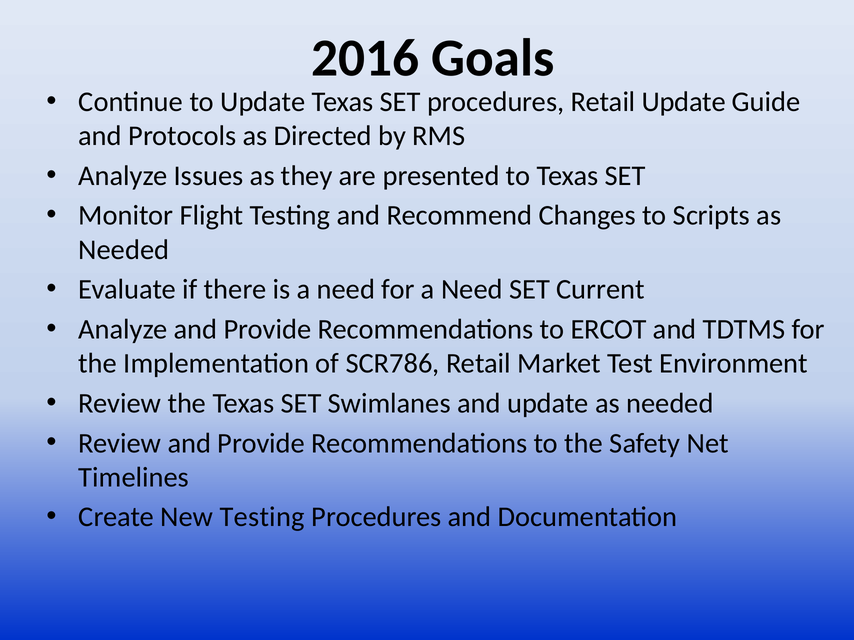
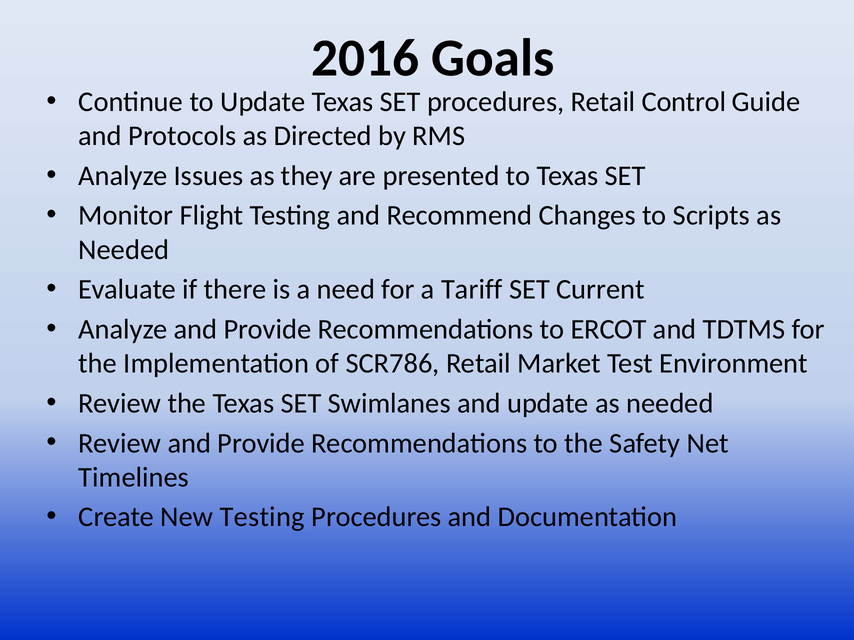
Retail Update: Update -> Control
for a Need: Need -> Tariff
